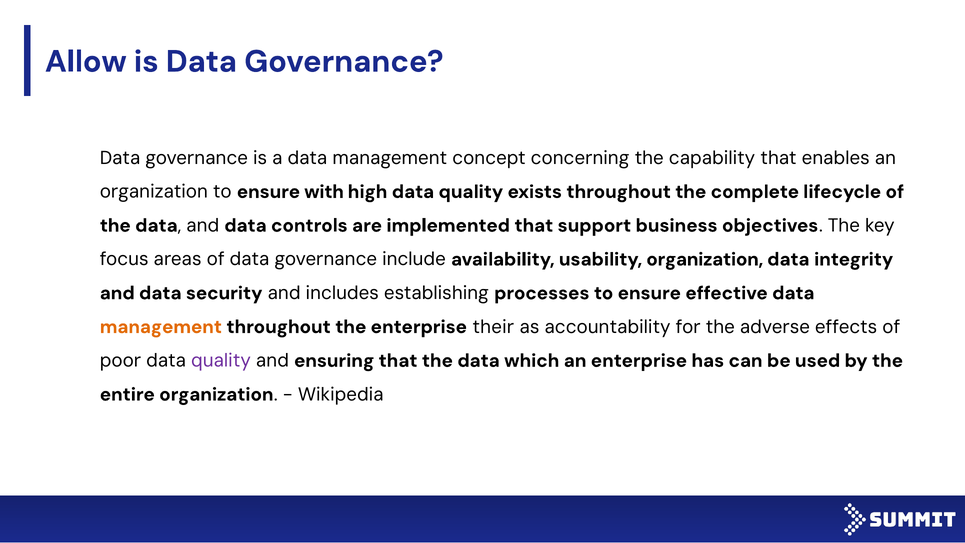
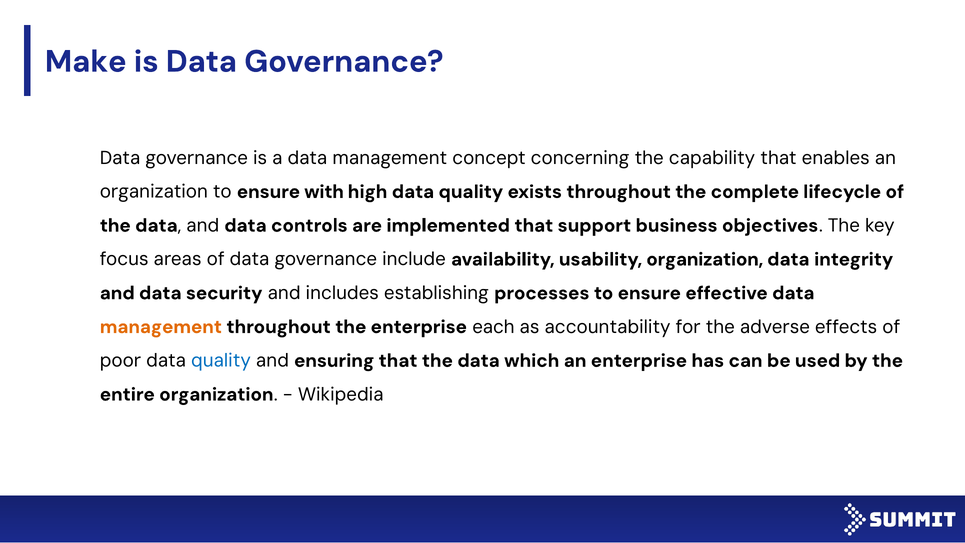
Allow: Allow -> Make
their: their -> each
quality at (221, 361) colour: purple -> blue
